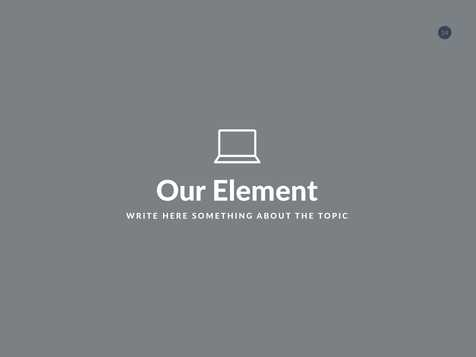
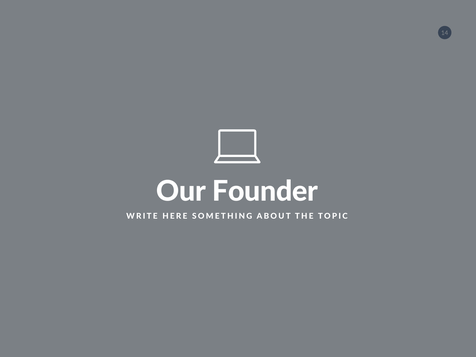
Element: Element -> Founder
